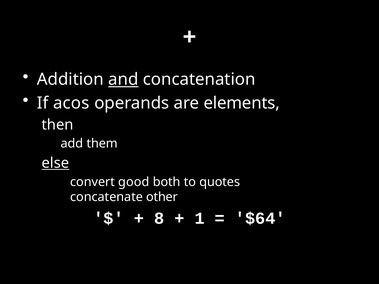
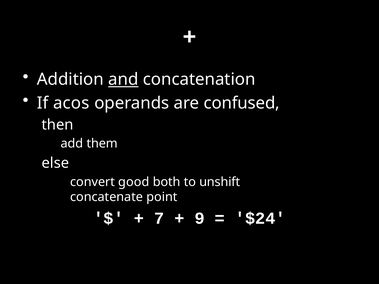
elements: elements -> confused
else underline: present -> none
quotes: quotes -> unshift
other: other -> point
8: 8 -> 7
1: 1 -> 9
$64: $64 -> $24
